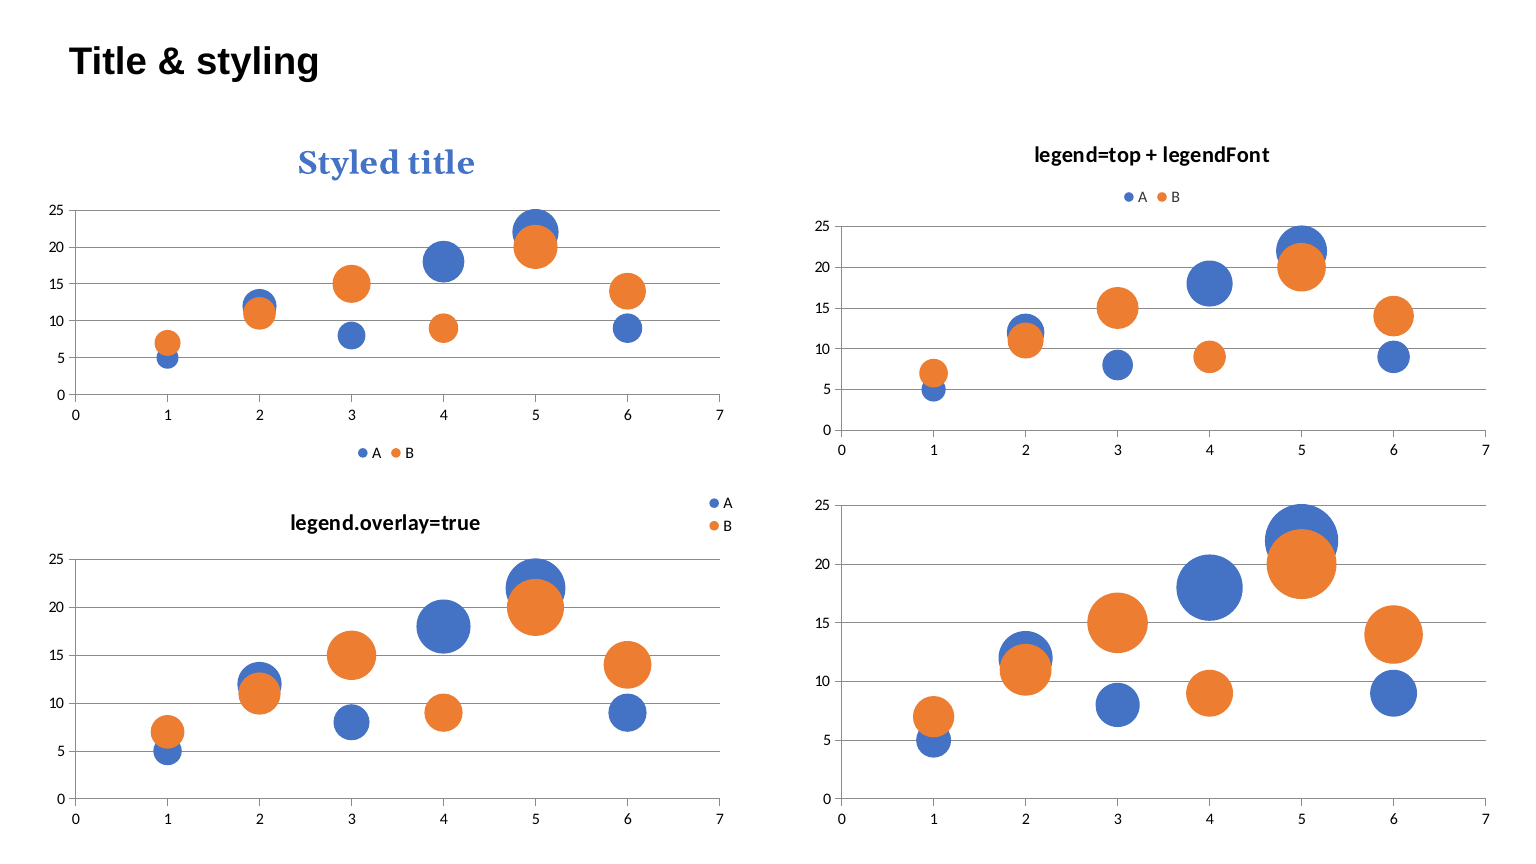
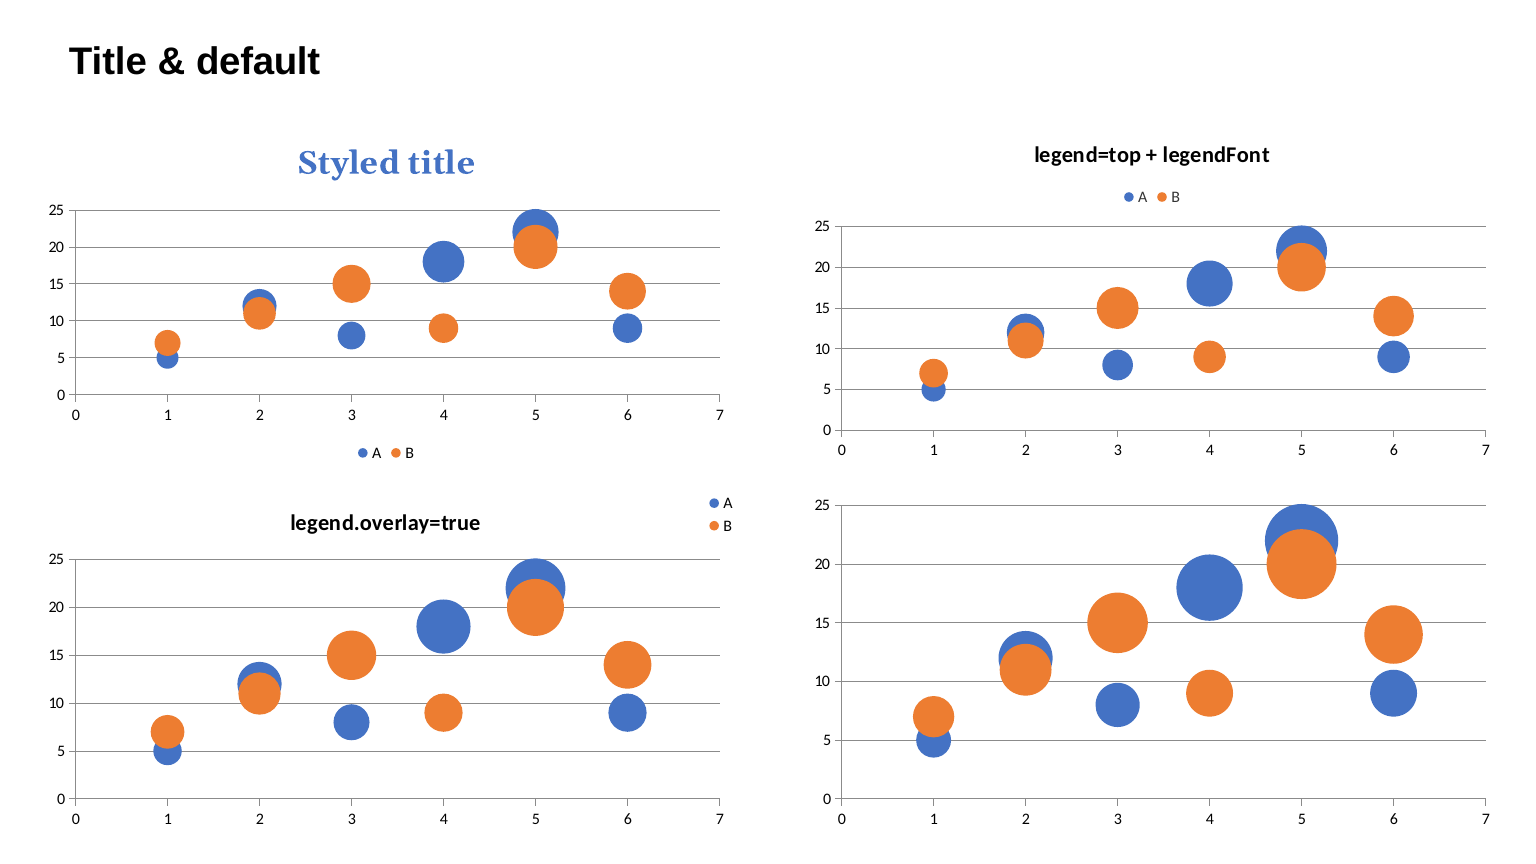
styling: styling -> default
